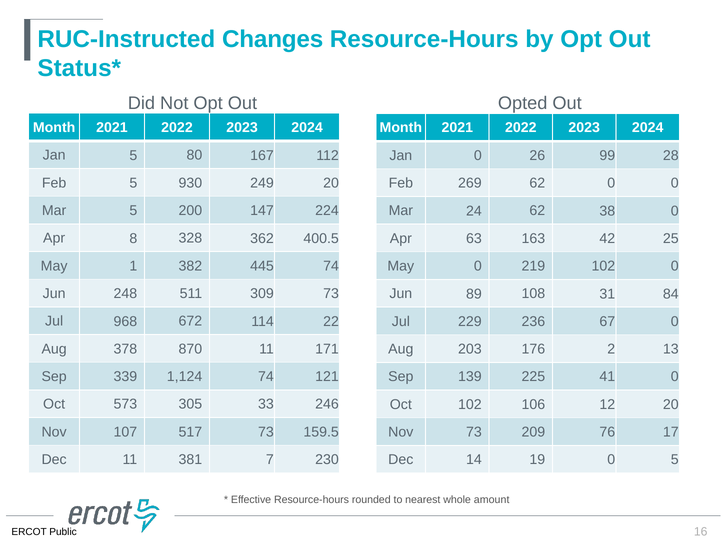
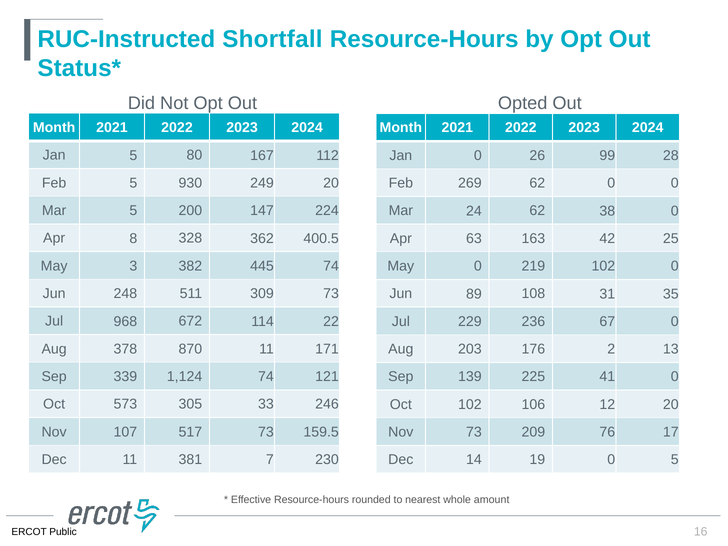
Changes: Changes -> Shortfall
1: 1 -> 3
84: 84 -> 35
